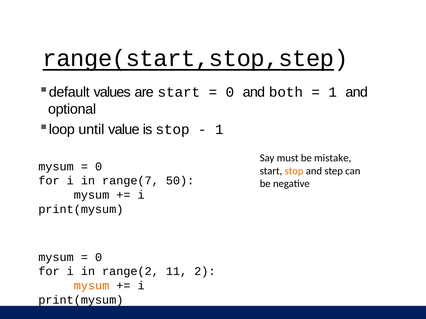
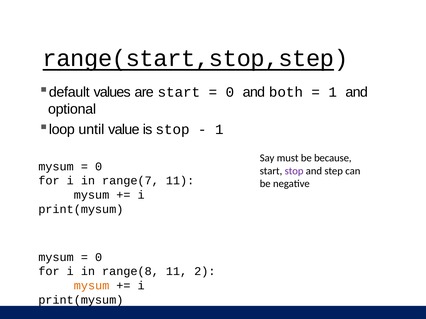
mistake: mistake -> because
stop at (294, 171) colour: orange -> purple
range(7 50: 50 -> 11
range(2: range(2 -> range(8
